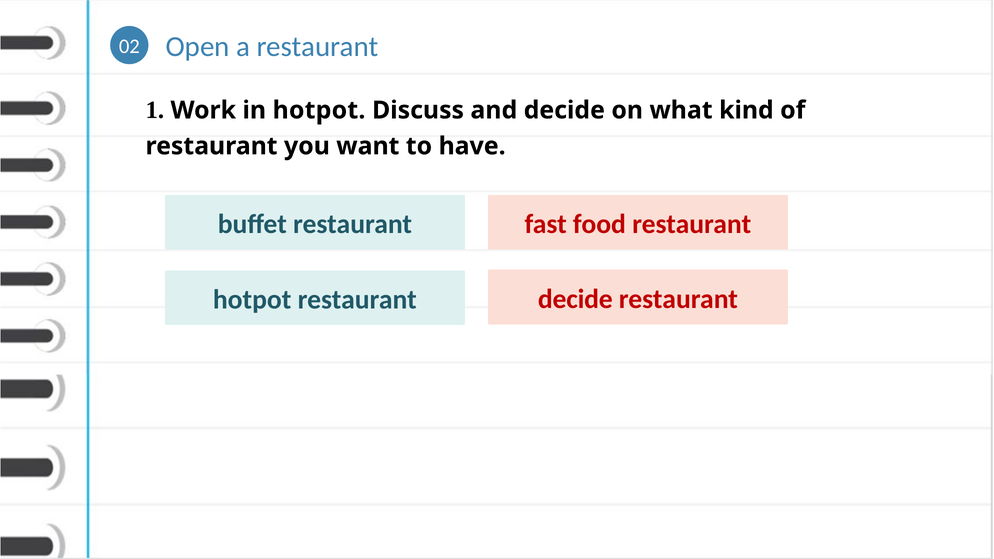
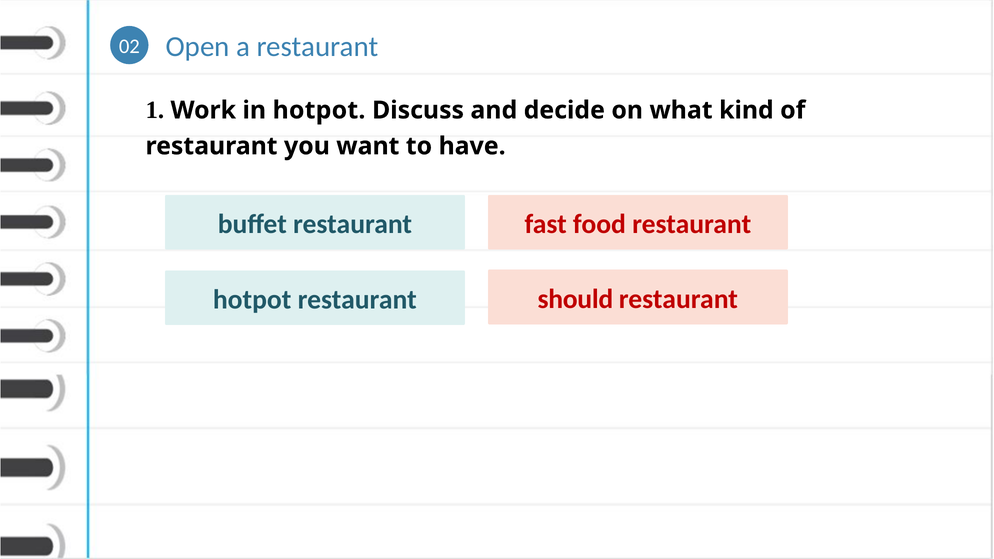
restaurant decide: decide -> should
